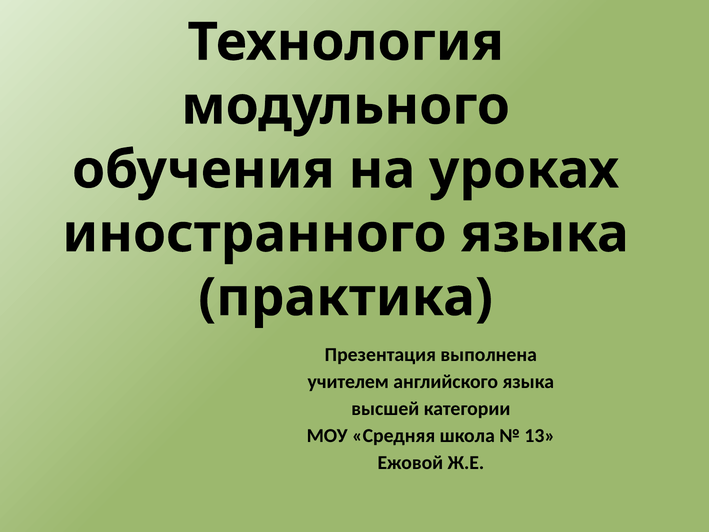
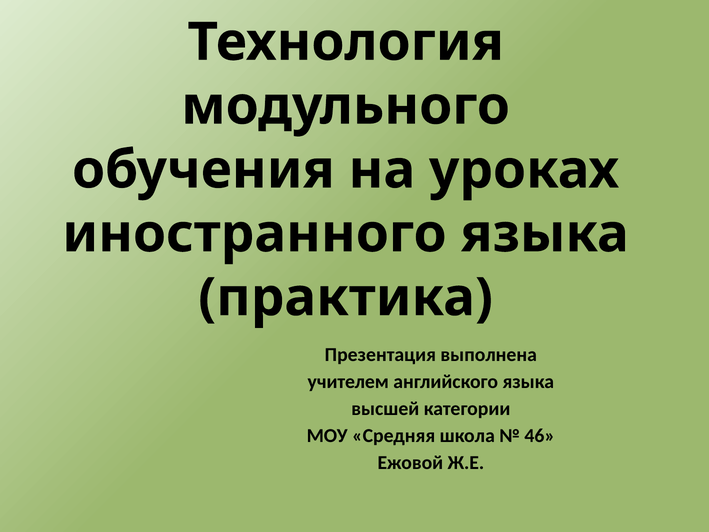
13: 13 -> 46
